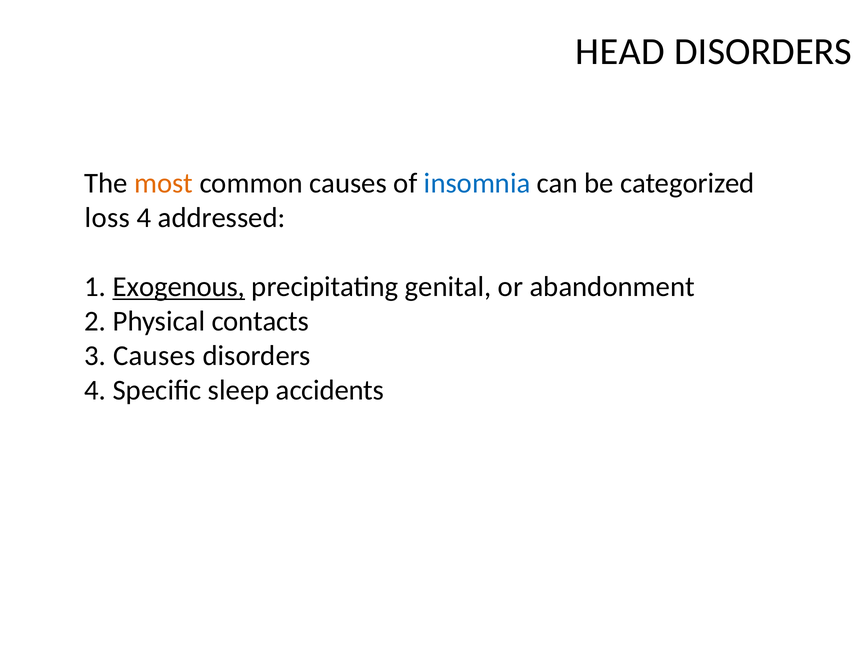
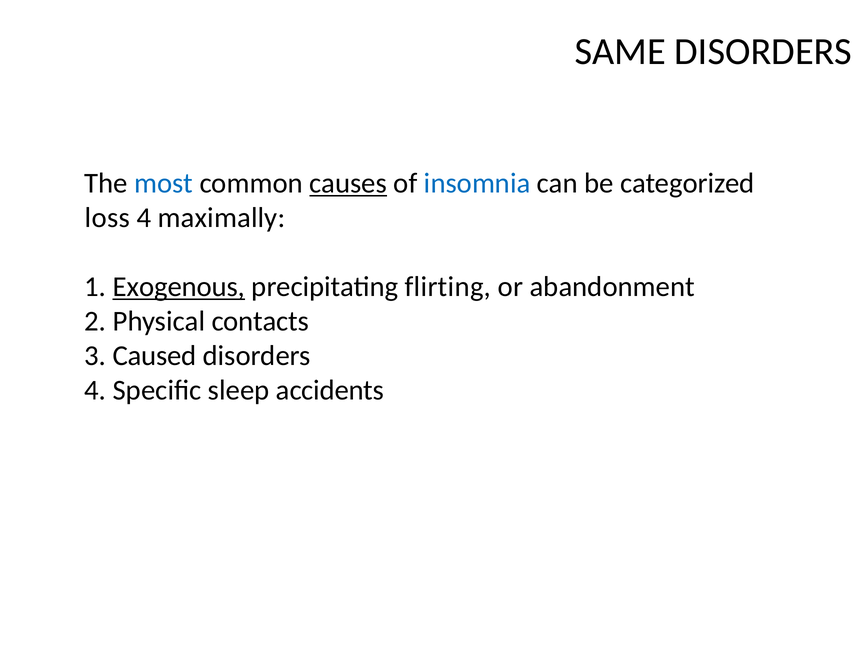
HEAD: HEAD -> SAME
most colour: orange -> blue
causes at (348, 183) underline: none -> present
addressed: addressed -> maximally
genital: genital -> flirting
3 Causes: Causes -> Caused
